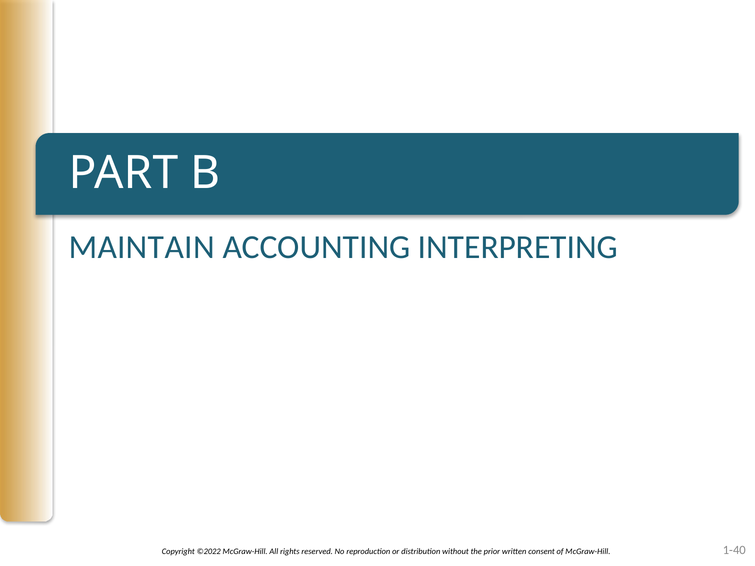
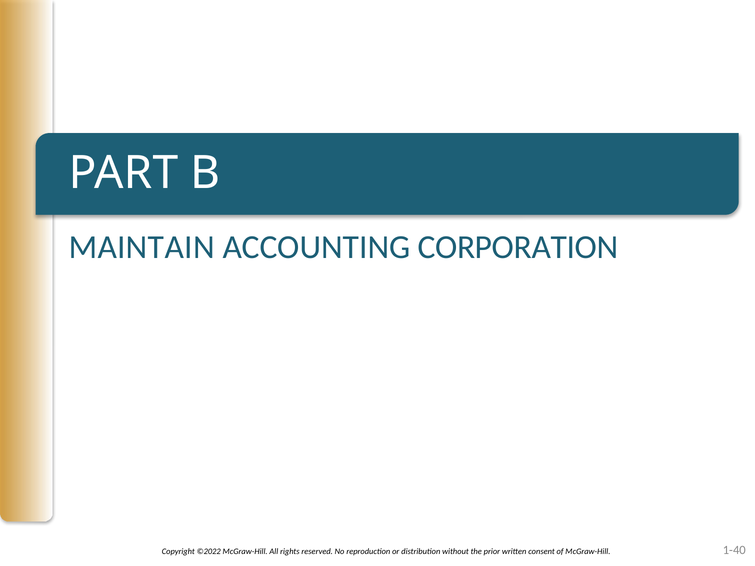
INTERPRETING: INTERPRETING -> CORPORATION
